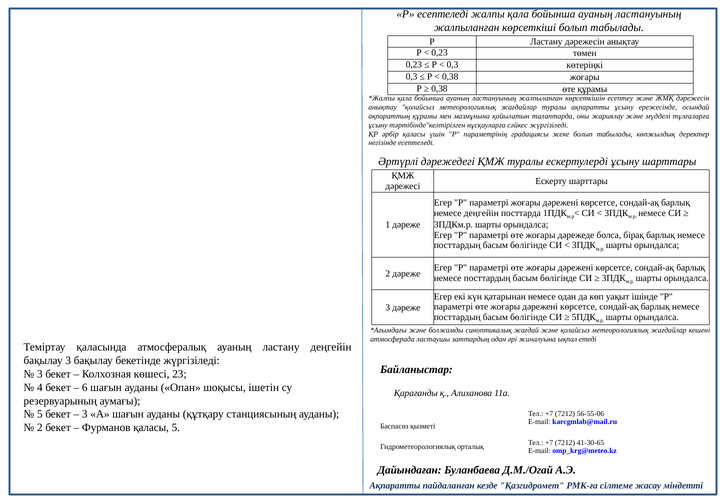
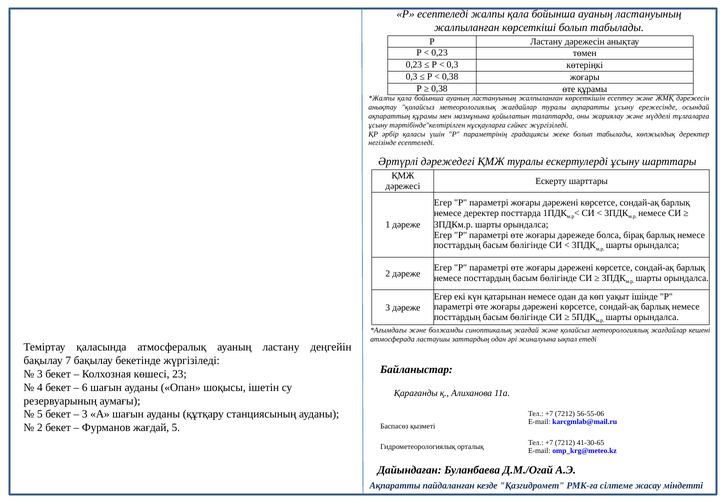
немесе деңгейін: деңгейін -> деректер
бақылау 3: 3 -> 7
Фурманов қаласы: қаласы -> жағдай
